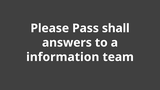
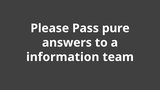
shall: shall -> pure
